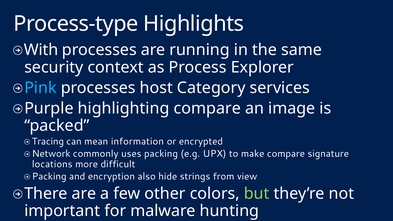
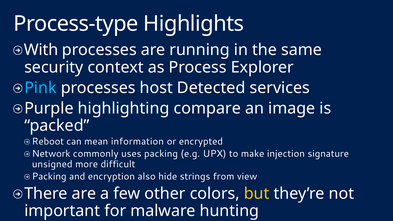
Category: Category -> Detected
Tracing: Tracing -> Reboot
make compare: compare -> injection
locations: locations -> unsigned
but colour: light green -> yellow
